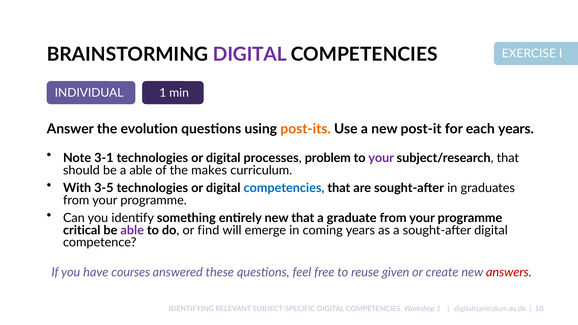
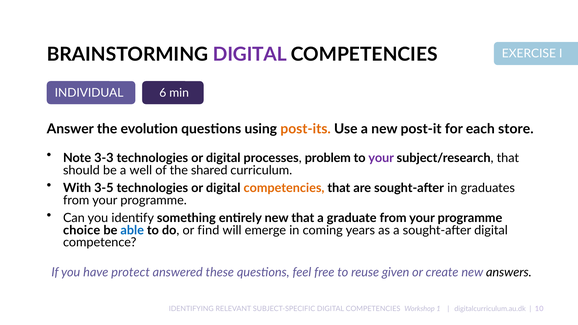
INDIVIDUAL 1: 1 -> 6
each years: years -> store
3-1: 3-1 -> 3-3
a able: able -> well
makes: makes -> shared
competencies at (284, 188) colour: blue -> orange
critical: critical -> choice
able at (132, 230) colour: purple -> blue
courses: courses -> protect
answers colour: red -> black
